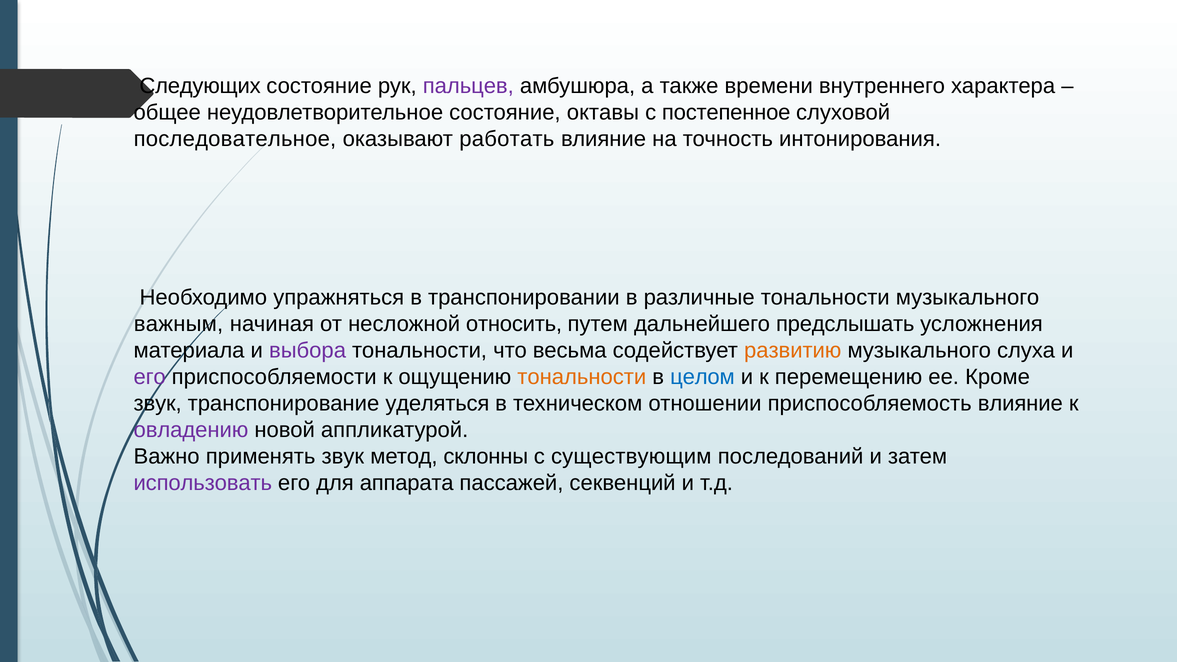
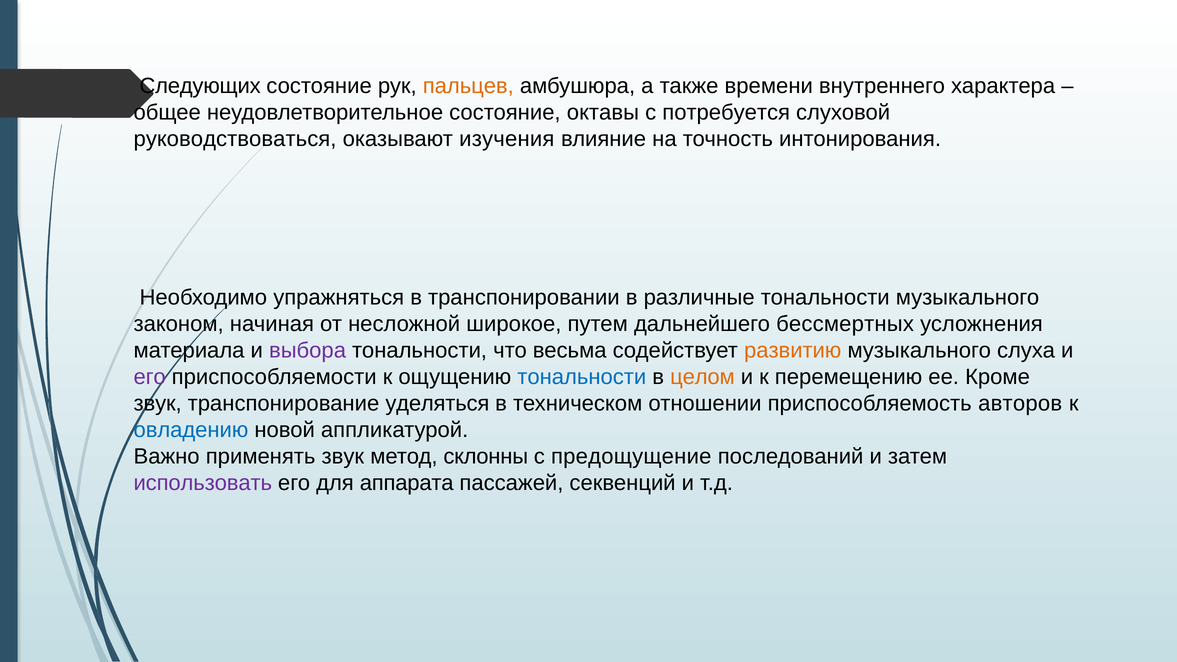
пальцев colour: purple -> orange
постепенное: постепенное -> потребуется
последовательное: последовательное -> руководствоваться
работать: работать -> изучения
важным: важным -> законом
относить: относить -> широкое
предслышать: предслышать -> бессмертных
тональности at (582, 377) colour: orange -> blue
целом colour: blue -> orange
приспособляемость влияние: влияние -> авторов
овладению colour: purple -> blue
существующим: существующим -> предощущение
